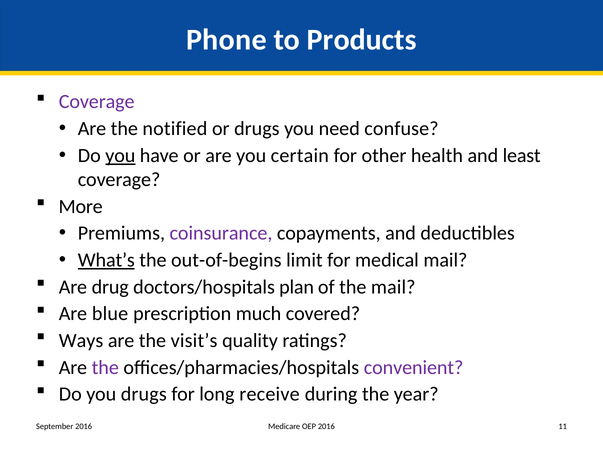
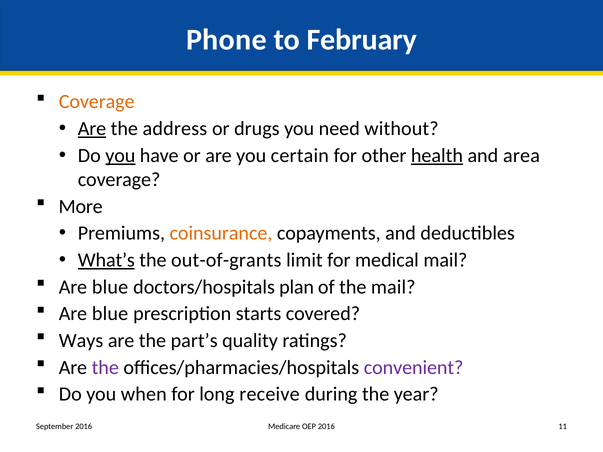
Products: Products -> February
Coverage at (97, 102) colour: purple -> orange
Are at (92, 129) underline: none -> present
notified: notified -> address
confuse: confuse -> without
health underline: none -> present
least: least -> area
coinsurance colour: purple -> orange
out-of-begins: out-of-begins -> out-of-grants
drug at (110, 287): drug -> blue
much: much -> starts
visit’s: visit’s -> part’s
you drugs: drugs -> when
